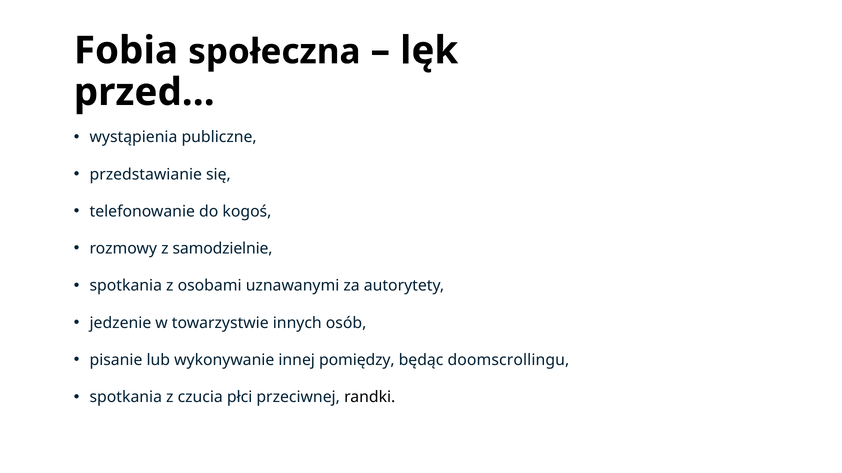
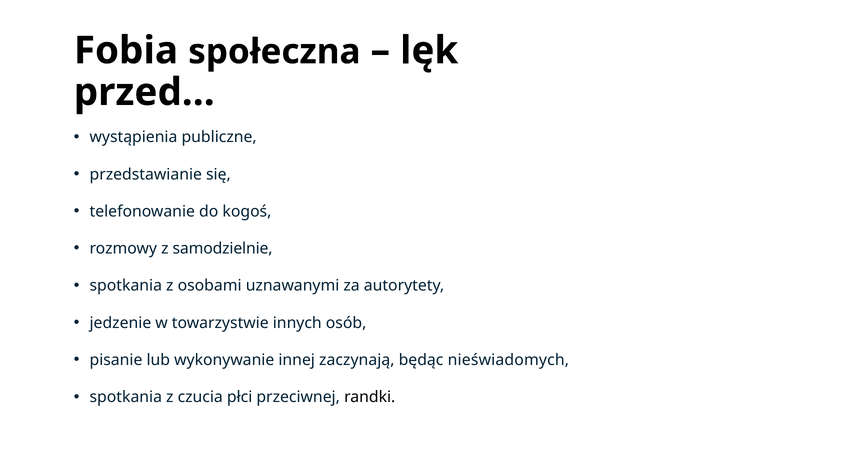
pomiędzy: pomiędzy -> zaczynają
doomscrollingu: doomscrollingu -> nieświadomych
